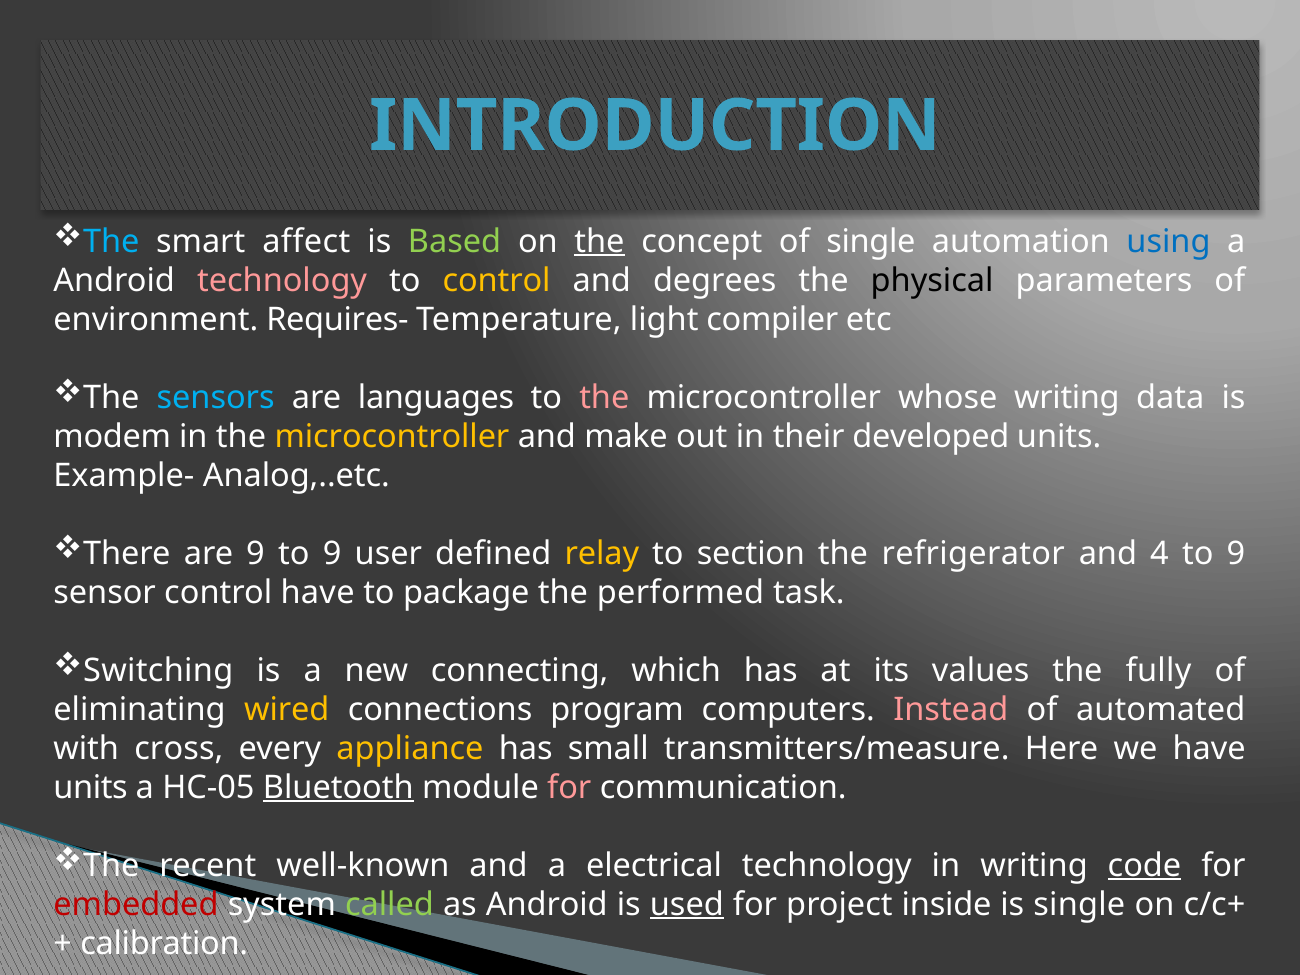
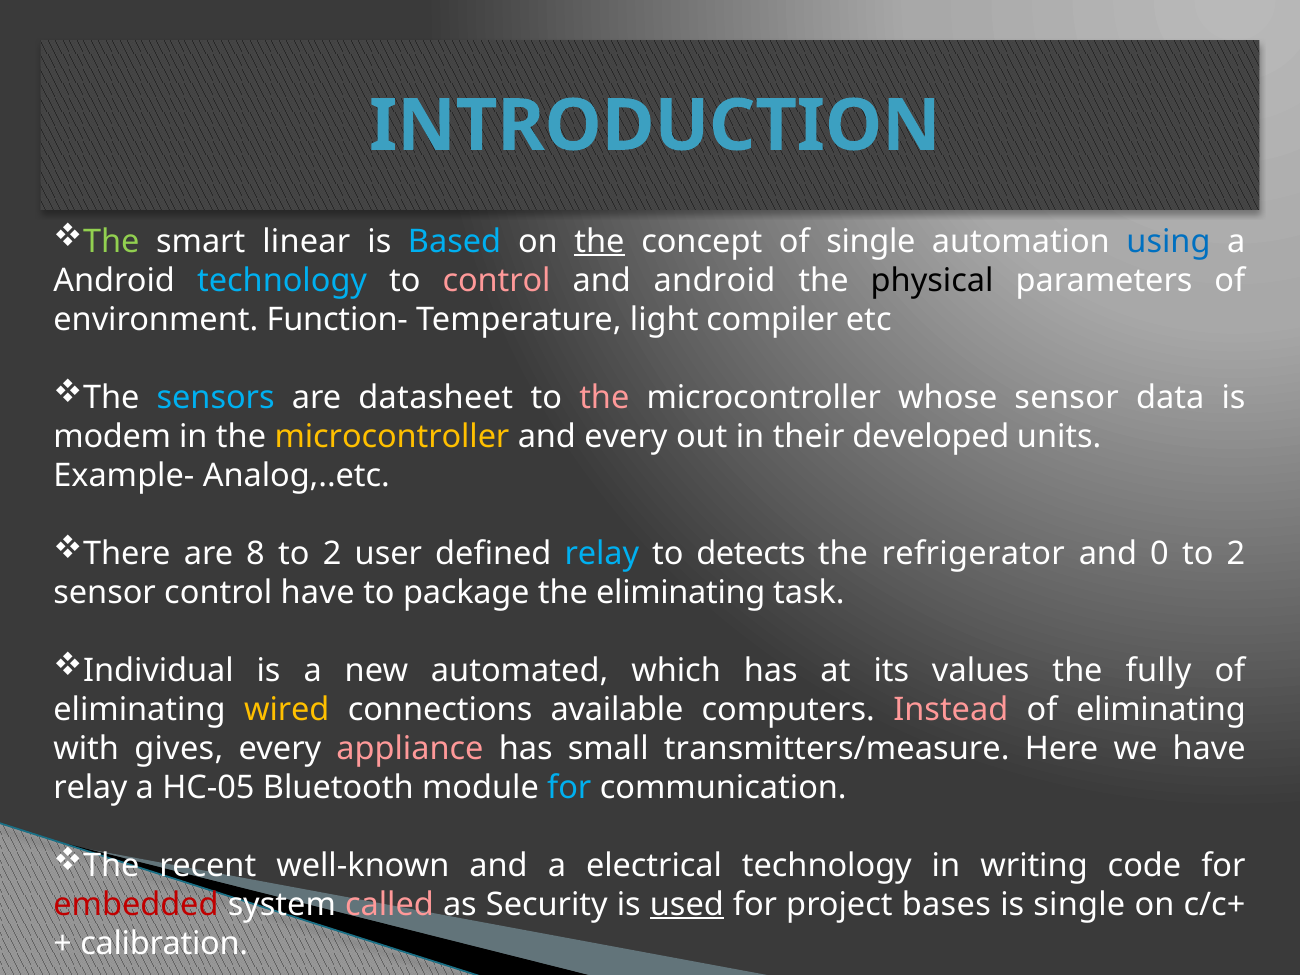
The at (111, 241) colour: light blue -> light green
affect: affect -> linear
Based colour: light green -> light blue
technology at (282, 280) colour: pink -> light blue
control at (497, 280) colour: yellow -> pink
and degrees: degrees -> android
Requires-: Requires- -> Function-
languages: languages -> datasheet
whose writing: writing -> sensor
and make: make -> every
are 9: 9 -> 8
9 at (332, 553): 9 -> 2
relay at (602, 553) colour: yellow -> light blue
section: section -> detects
4: 4 -> 0
9 at (1236, 553): 9 -> 2
the performed: performed -> eliminating
Switching: Switching -> Individual
connecting: connecting -> automated
program: program -> available
automated at (1161, 709): automated -> eliminating
cross: cross -> gives
appliance colour: yellow -> pink
units at (91, 787): units -> relay
Bluetooth underline: present -> none
for at (569, 787) colour: pink -> light blue
code underline: present -> none
called colour: light green -> pink
as Android: Android -> Security
inside: inside -> bases
